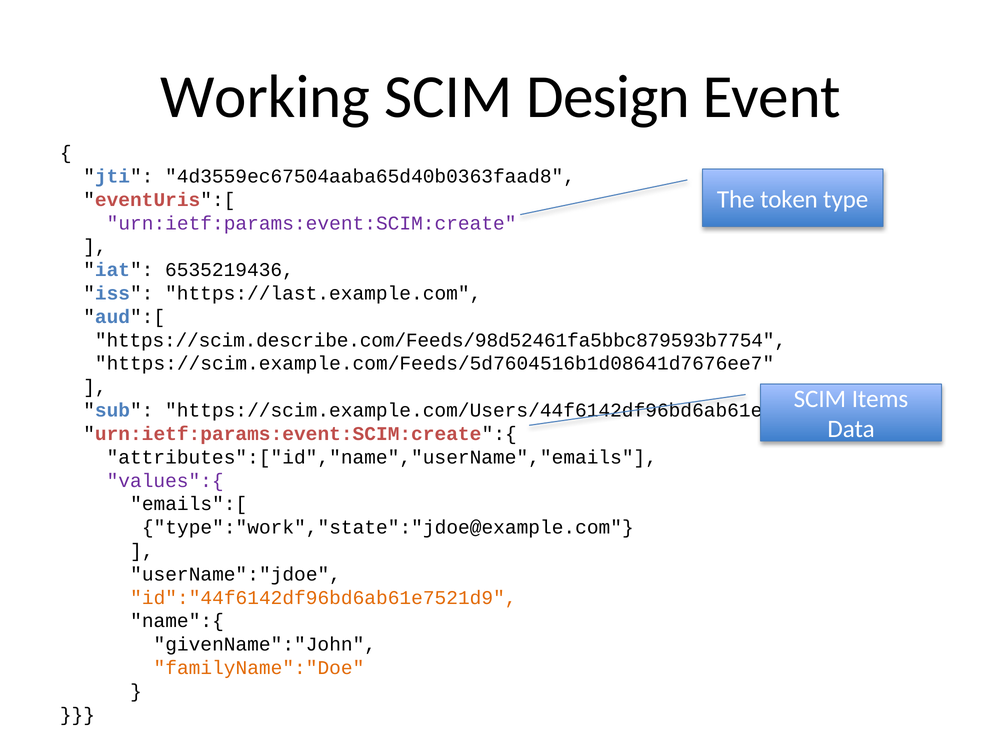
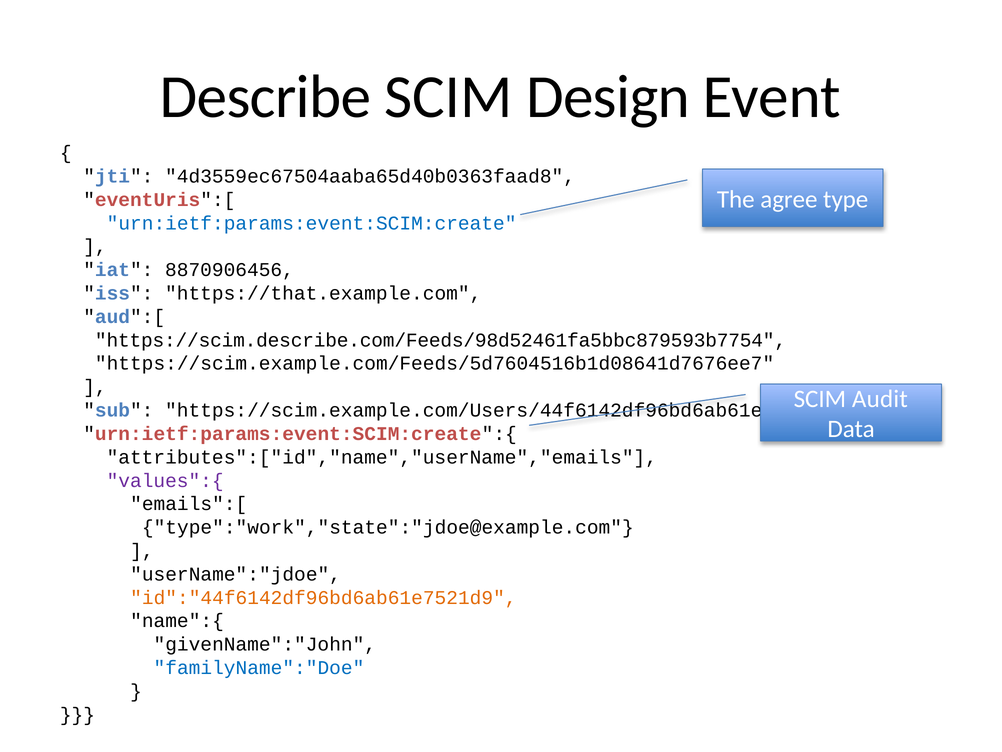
Working: Working -> Describe
token: token -> agree
urn:ietf:params:event:SCIM:create colour: purple -> blue
6535219436: 6535219436 -> 8870906456
https://last.example.com: https://last.example.com -> https://that.example.com
Items: Items -> Audit
familyName":"Doe colour: orange -> blue
